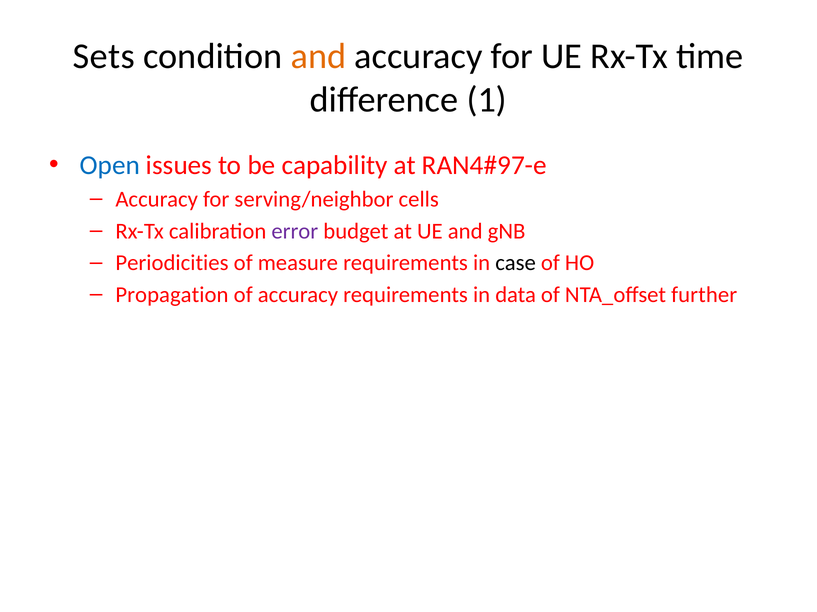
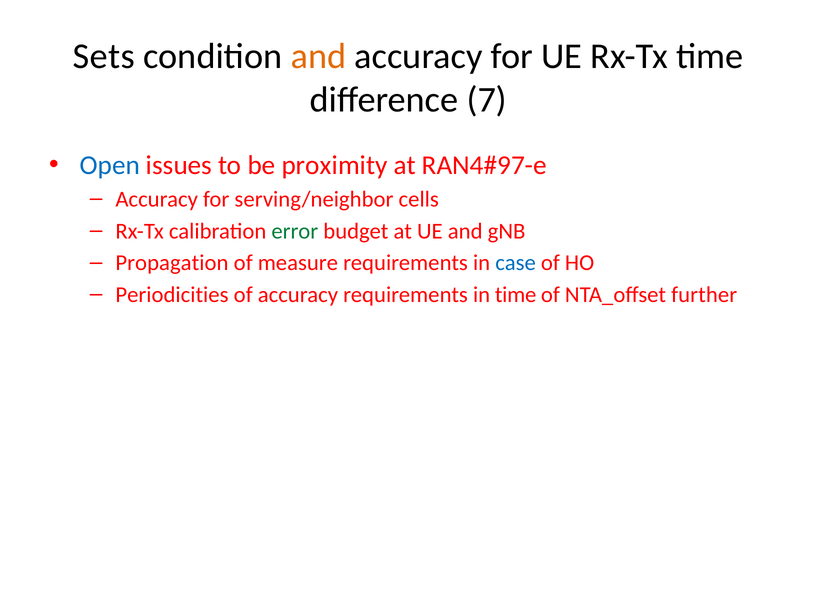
1: 1 -> 7
capability: capability -> proximity
error colour: purple -> green
Periodicities: Periodicities -> Propagation
case colour: black -> blue
Propagation: Propagation -> Periodicities
in data: data -> time
